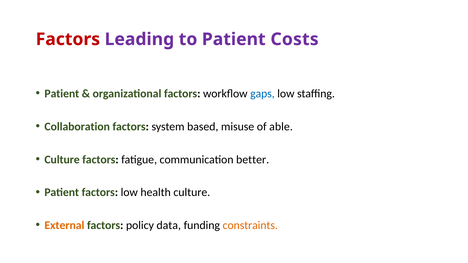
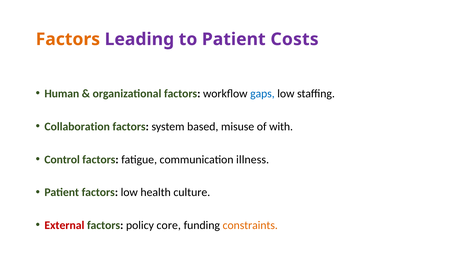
Factors at (68, 39) colour: red -> orange
Patient at (62, 94): Patient -> Human
able: able -> with
Culture at (62, 160): Culture -> Control
better: better -> illness
External colour: orange -> red
data: data -> core
